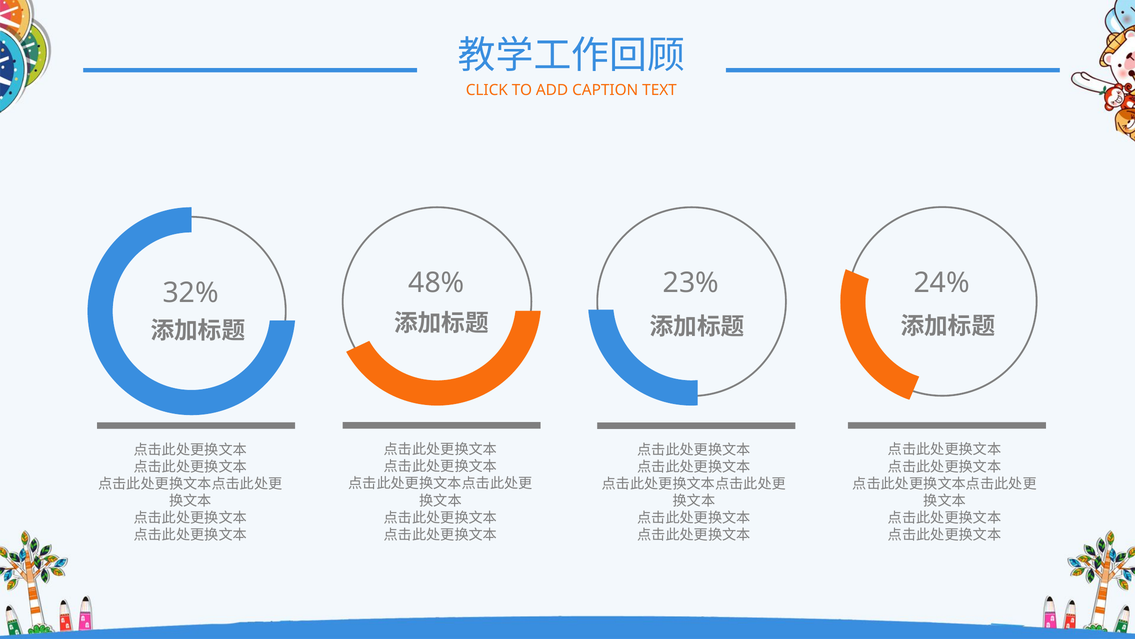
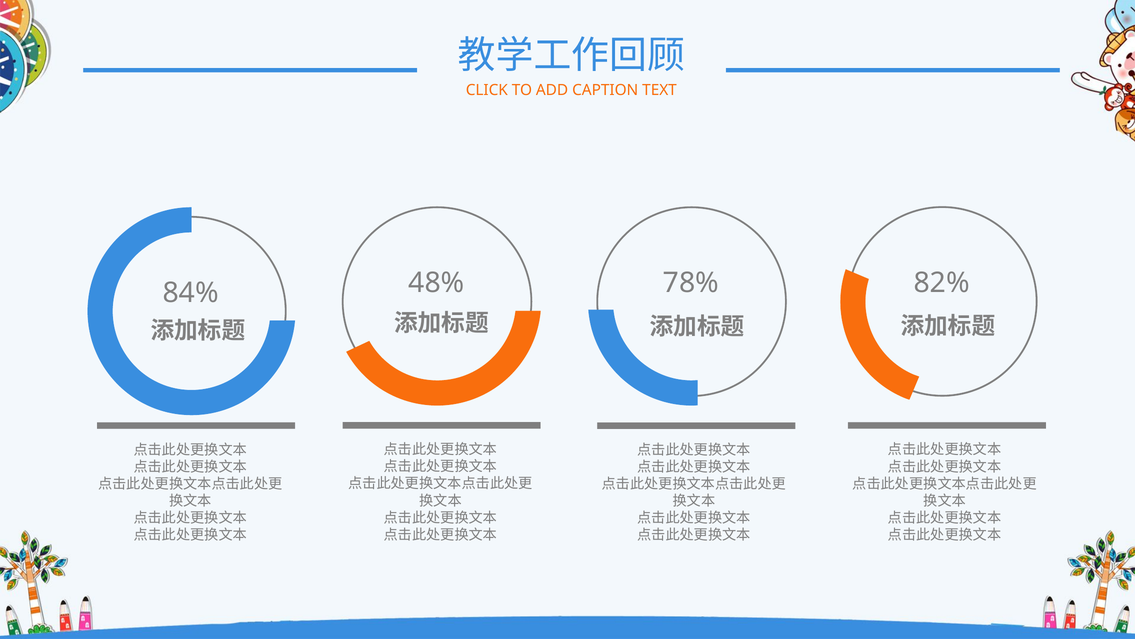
24%: 24% -> 82%
23%: 23% -> 78%
32%: 32% -> 84%
